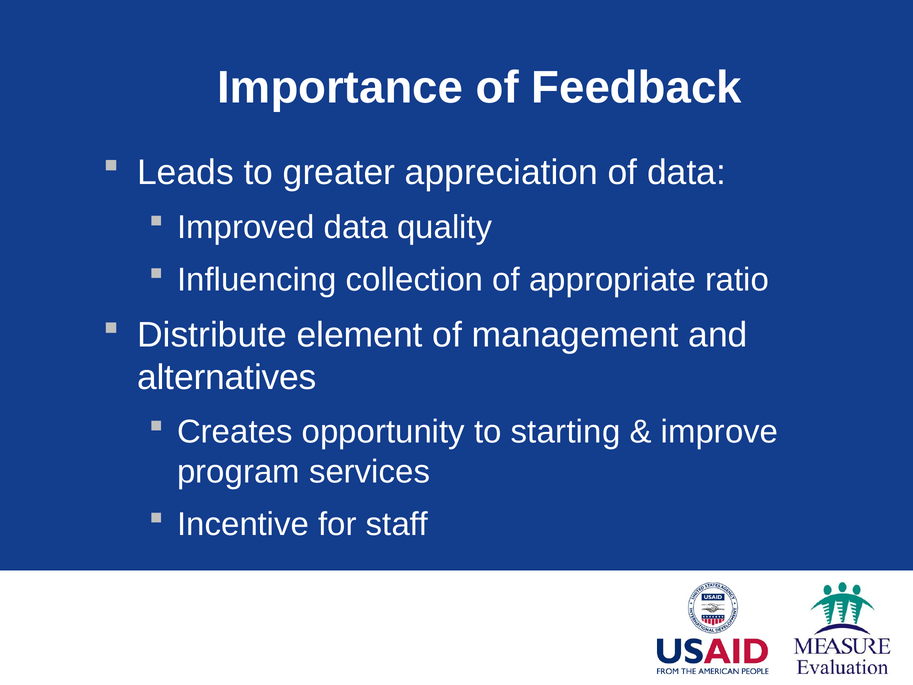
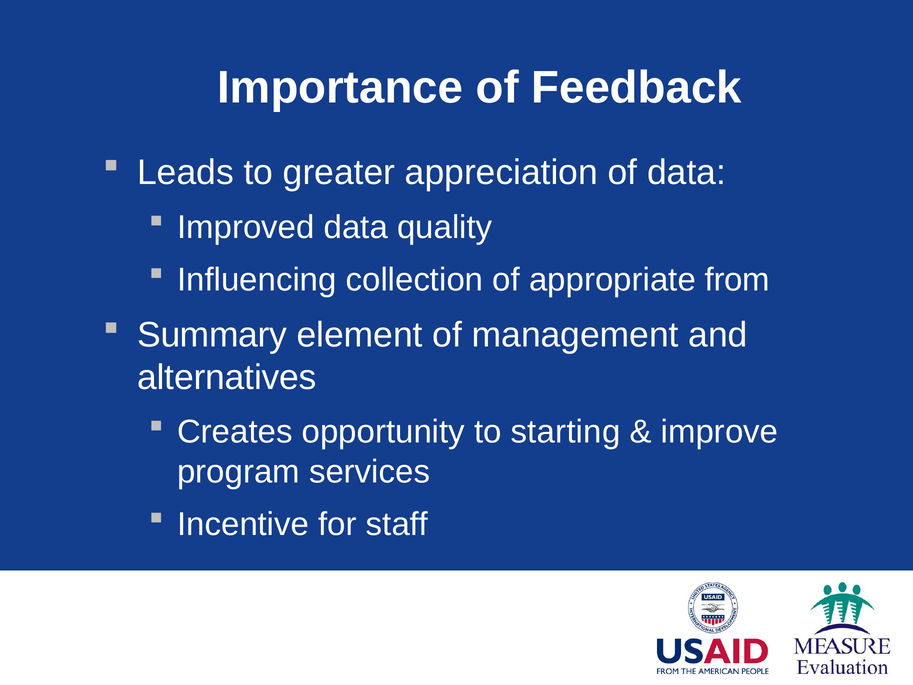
ratio: ratio -> from
Distribute: Distribute -> Summary
